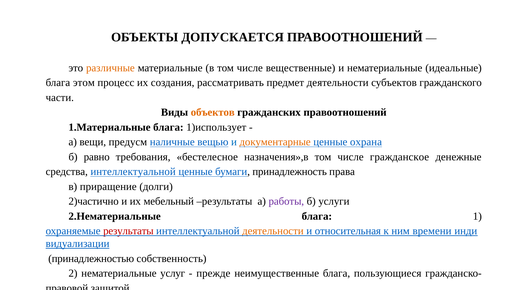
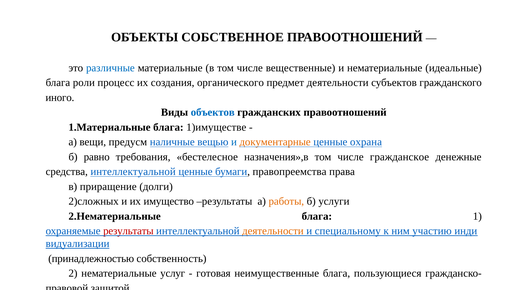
ДОПУСКАЕТСЯ: ДОПУСКАЕТСЯ -> СОБСТВЕННОЕ
различные colour: orange -> blue
этом: этом -> роли
рассматривать: рассматривать -> органического
части: части -> иного
объектов colour: orange -> blue
1)использует: 1)использует -> 1)имуществе
принадлежность: принадлежность -> правопреемства
2)частично: 2)частично -> 2)сложных
мебельный: мебельный -> имущество
работы colour: purple -> orange
относительная: относительная -> специальному
времени: времени -> участию
прежде: прежде -> готовая
